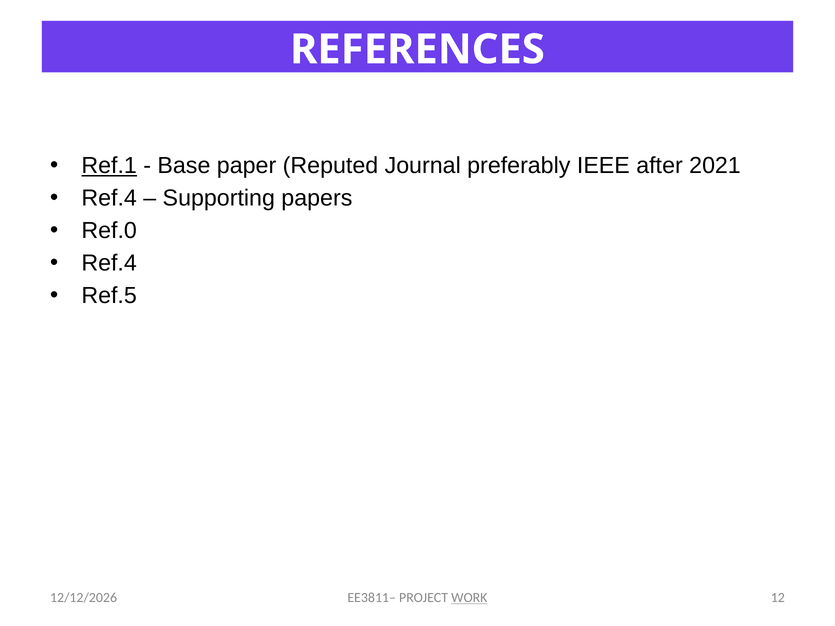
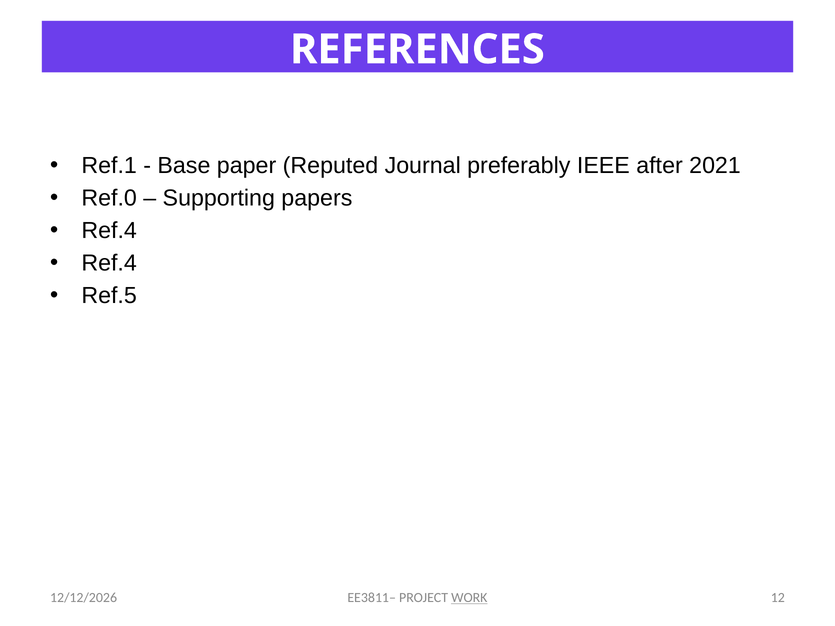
Ref.1 underline: present -> none
Ref.4 at (109, 198): Ref.4 -> Ref.0
Ref.0 at (109, 231): Ref.0 -> Ref.4
